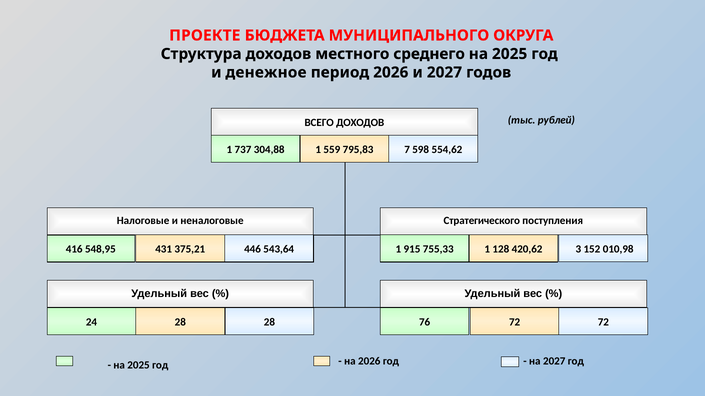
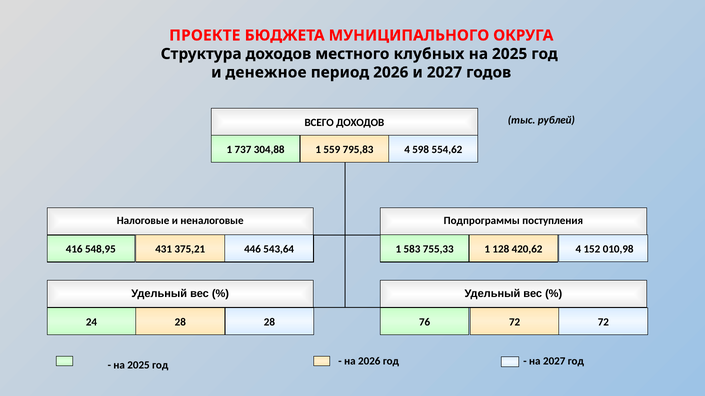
среднего: среднего -> клубных
795,83 7: 7 -> 4
Стратегического: Стратегического -> Подпрограммы
915: 915 -> 583
420,62 3: 3 -> 4
